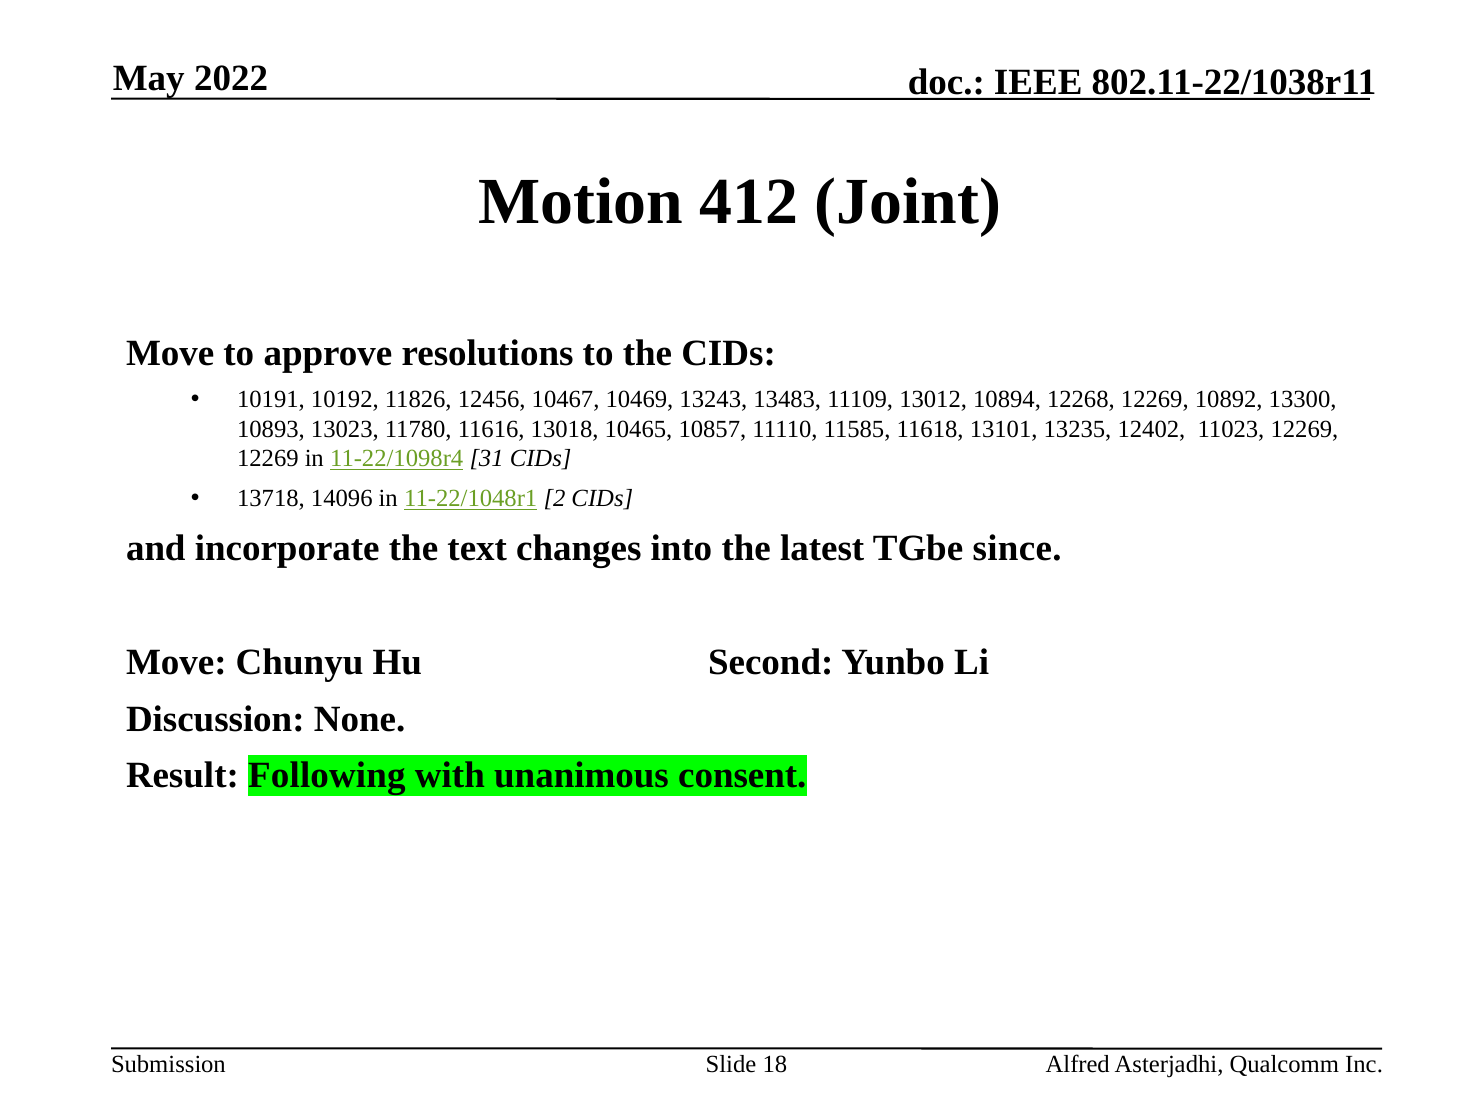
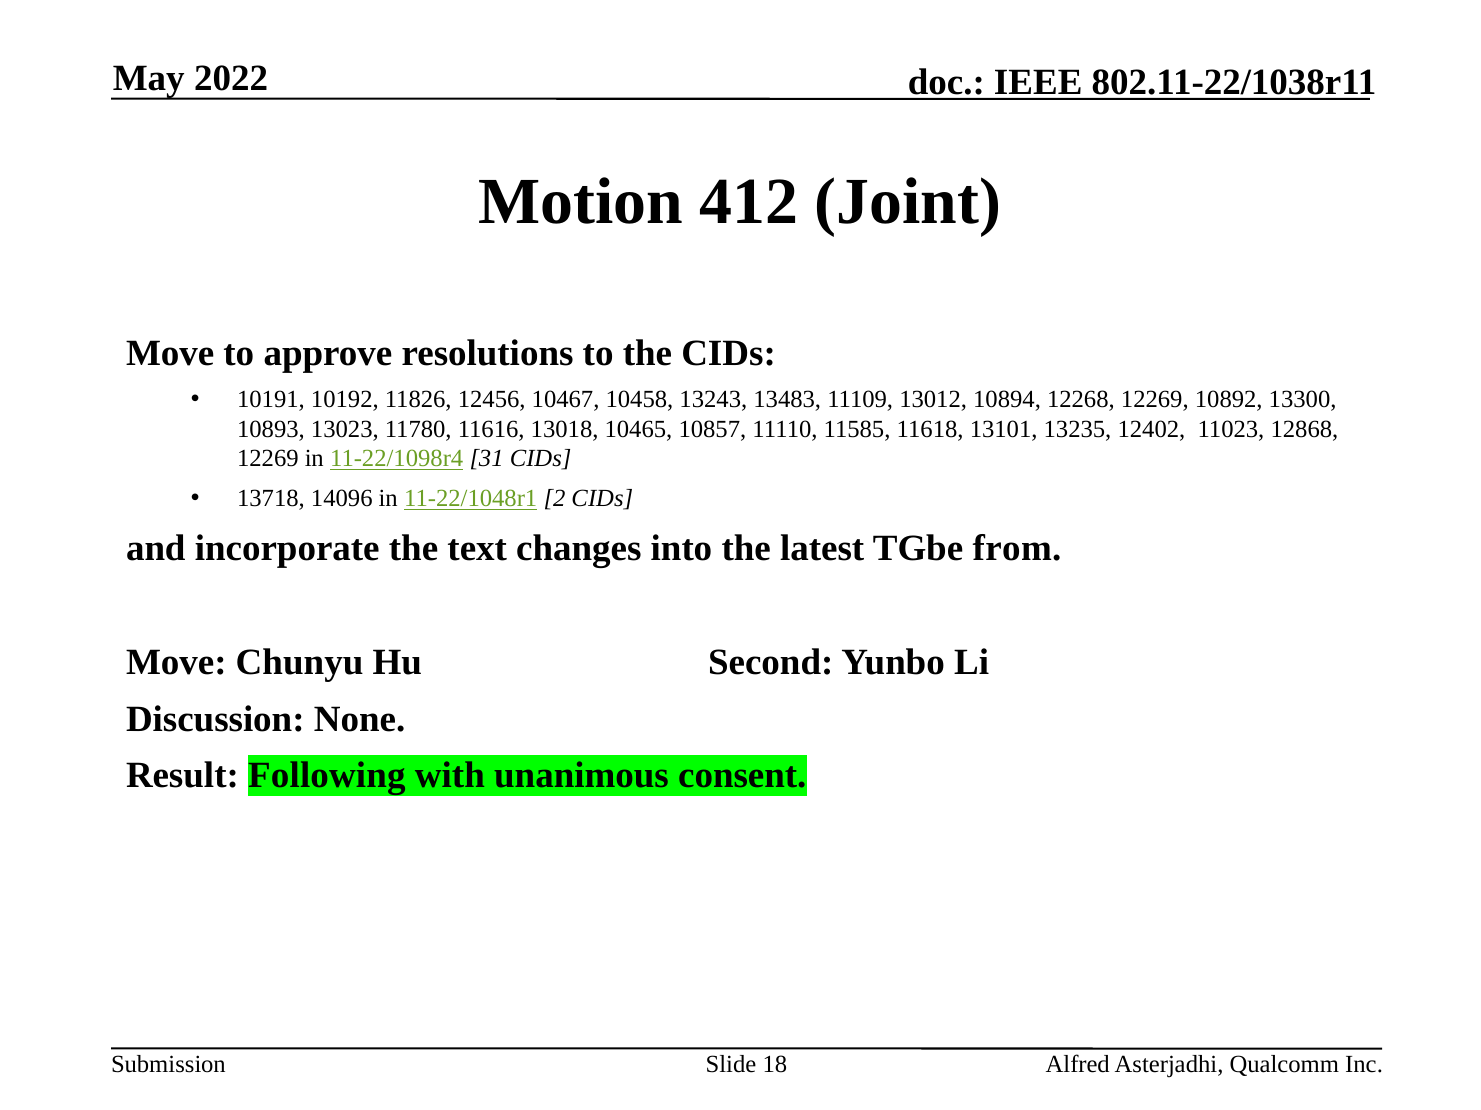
10469: 10469 -> 10458
11023 12269: 12269 -> 12868
since: since -> from
